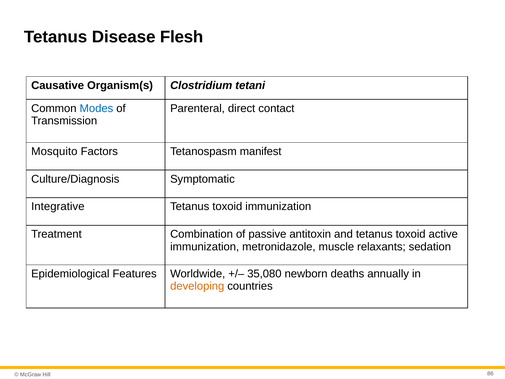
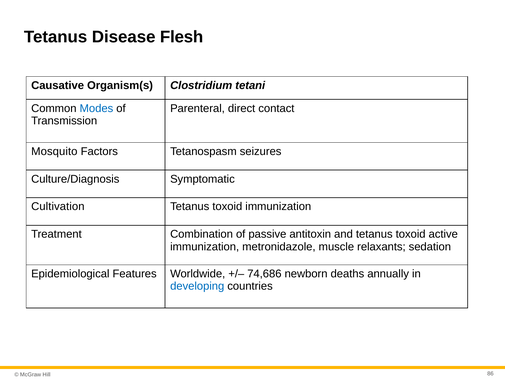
manifest: manifest -> seizures
Integrative: Integrative -> Cultivation
35,080: 35,080 -> 74,686
developing colour: orange -> blue
